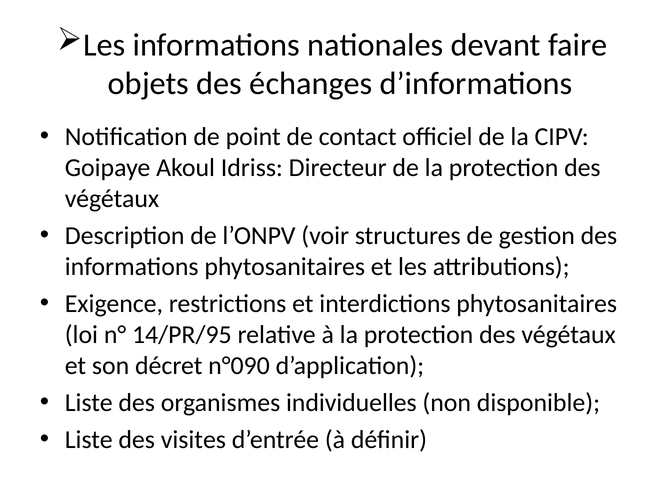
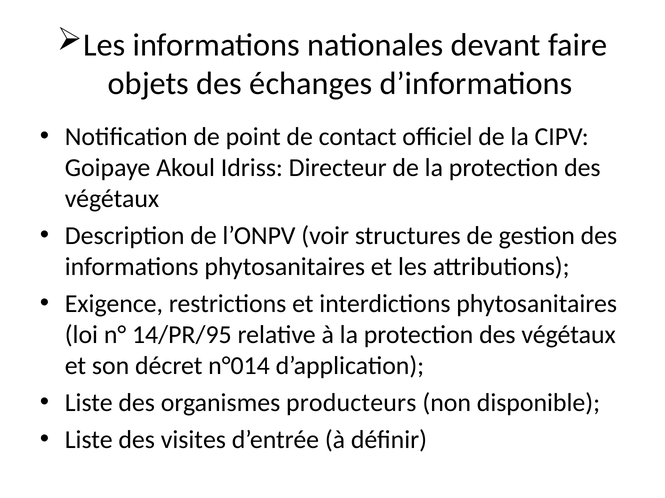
n°090: n°090 -> n°014
individuelles: individuelles -> producteurs
